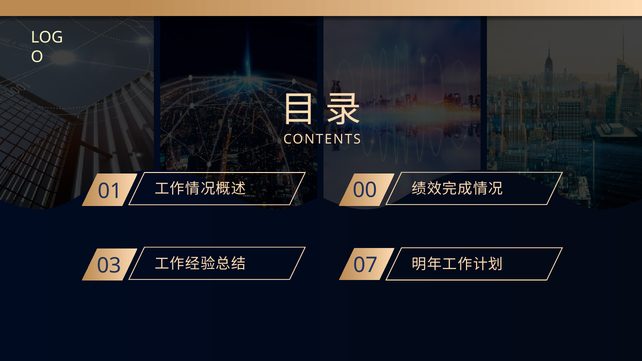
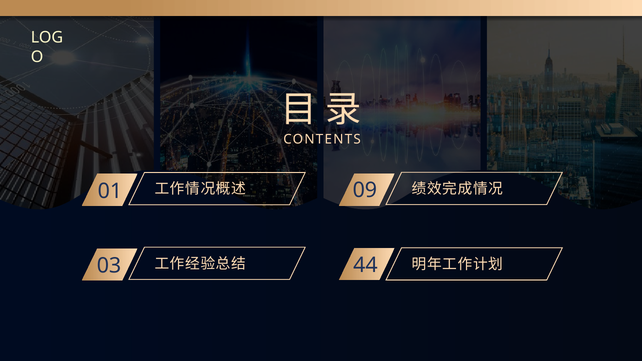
00: 00 -> 09
07: 07 -> 44
